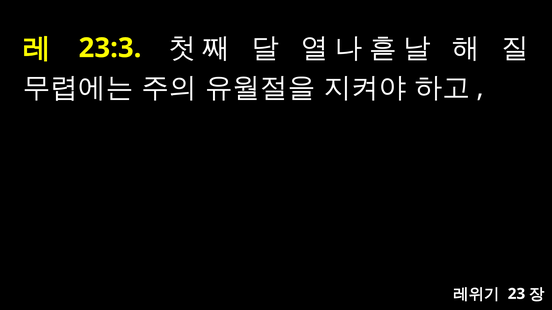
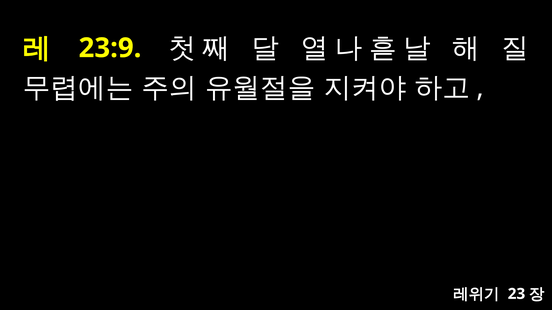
23:3: 23:3 -> 23:9
